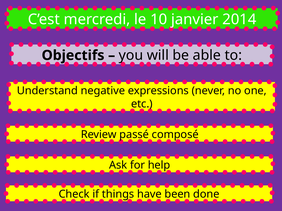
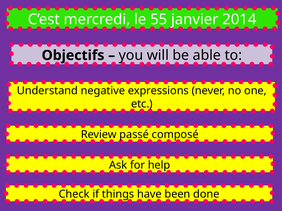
10: 10 -> 55
